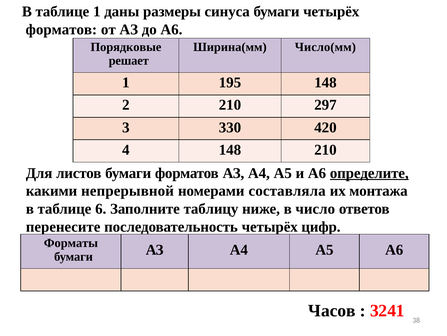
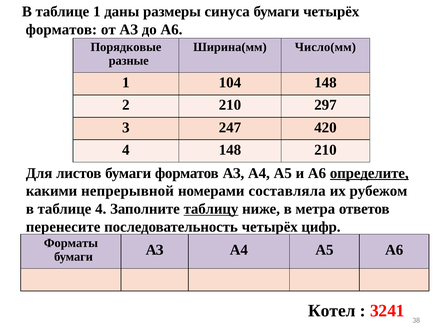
решает: решает -> разные
195: 195 -> 104
330: 330 -> 247
монтажа: монтажа -> рубежом
таблице 6: 6 -> 4
таблицу underline: none -> present
число: число -> метра
Часов: Часов -> Котел
